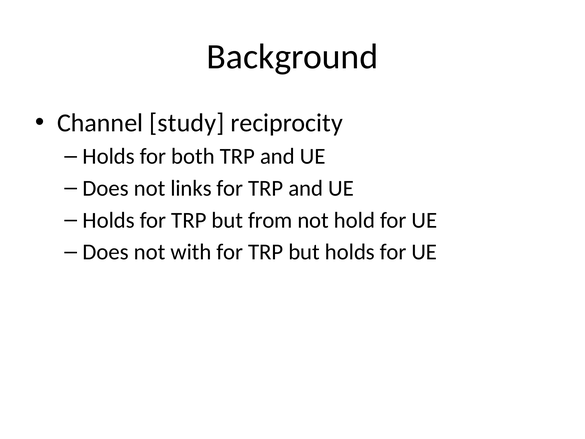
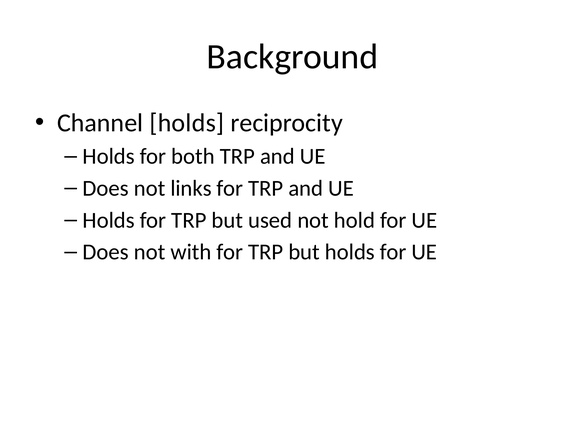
Channel study: study -> holds
from: from -> used
